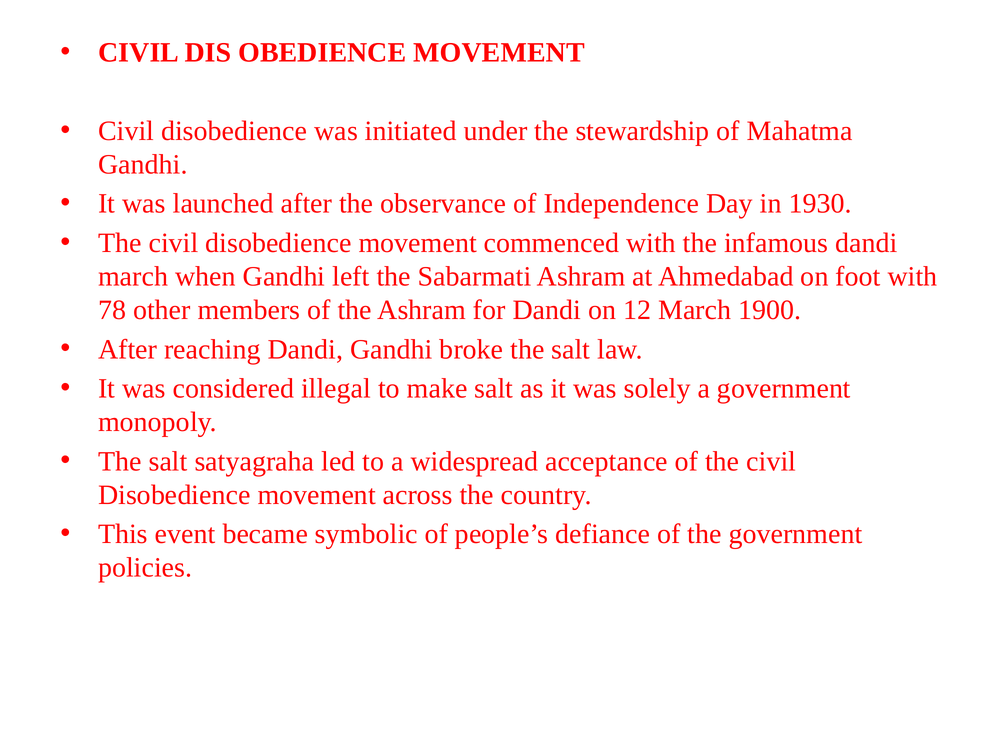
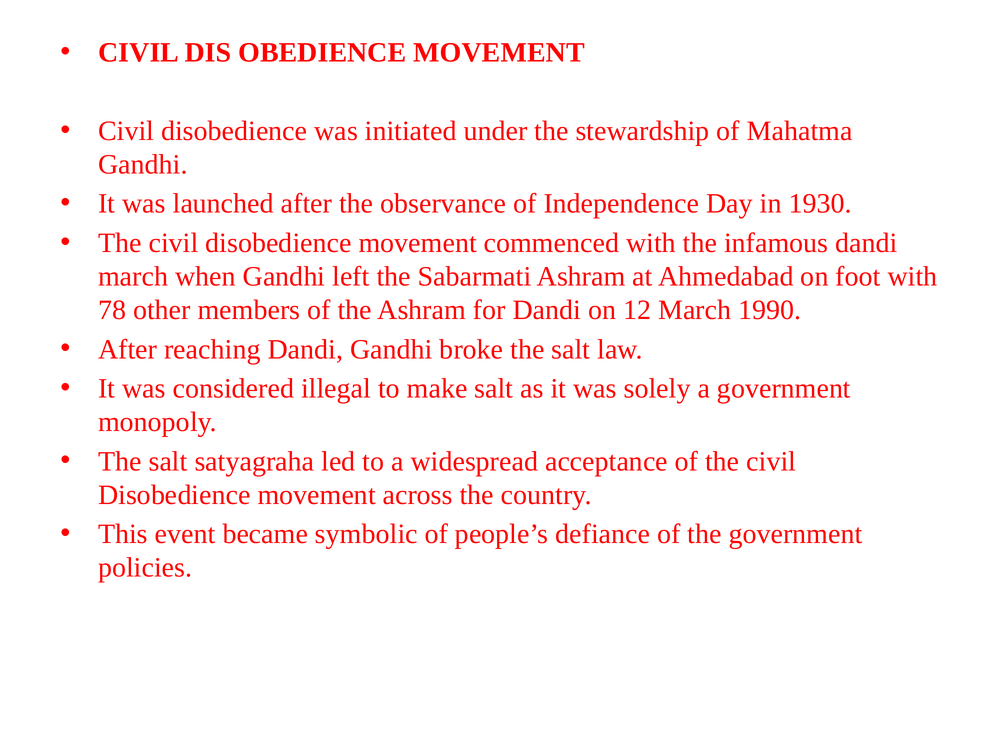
1900: 1900 -> 1990
